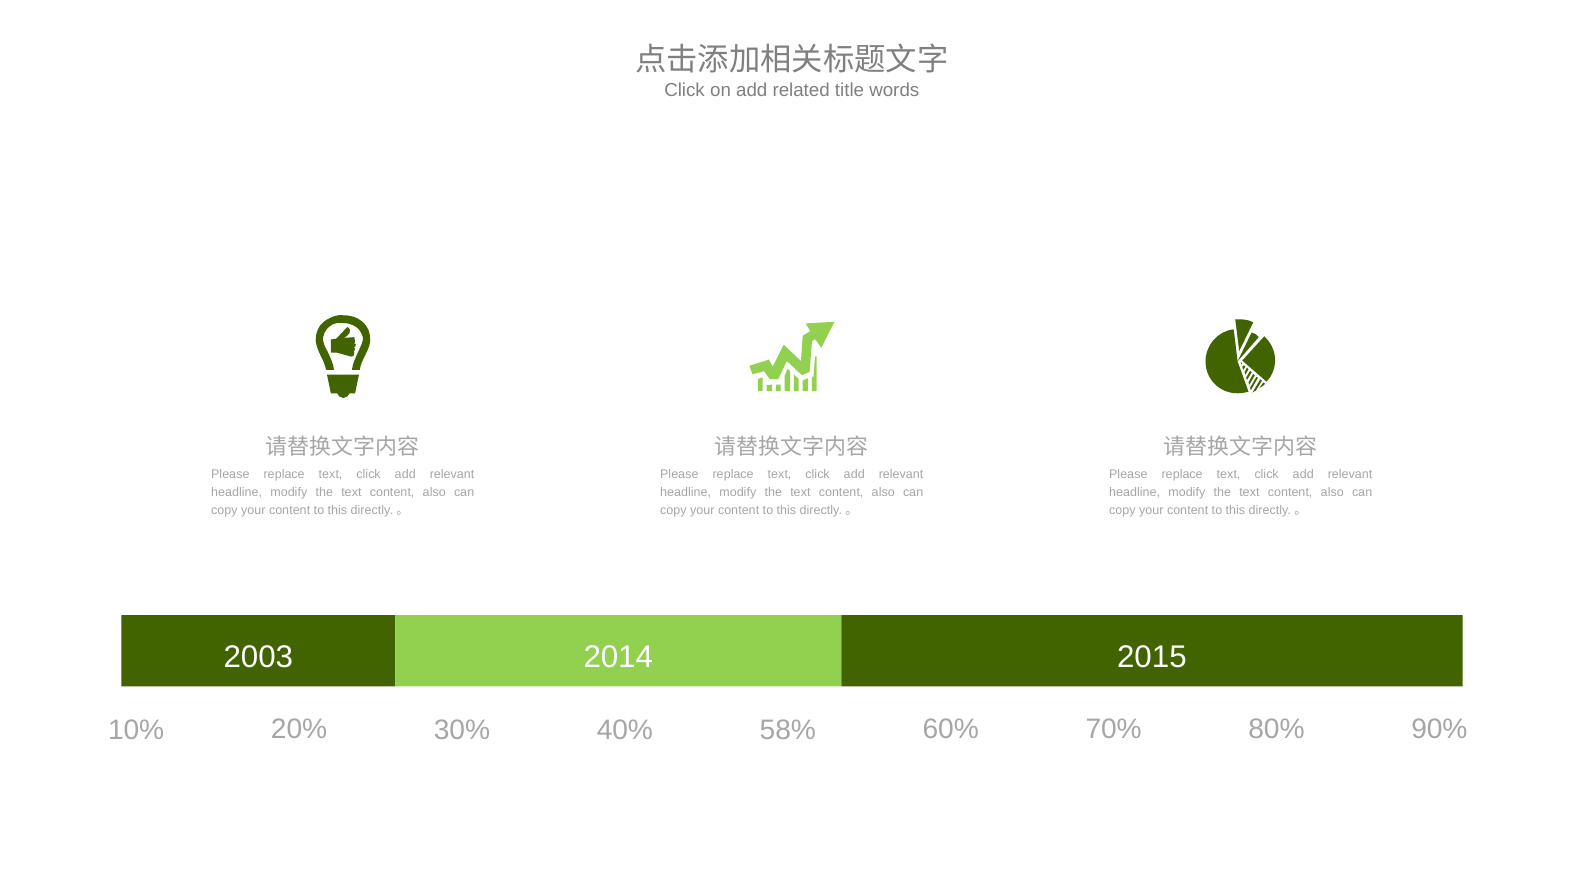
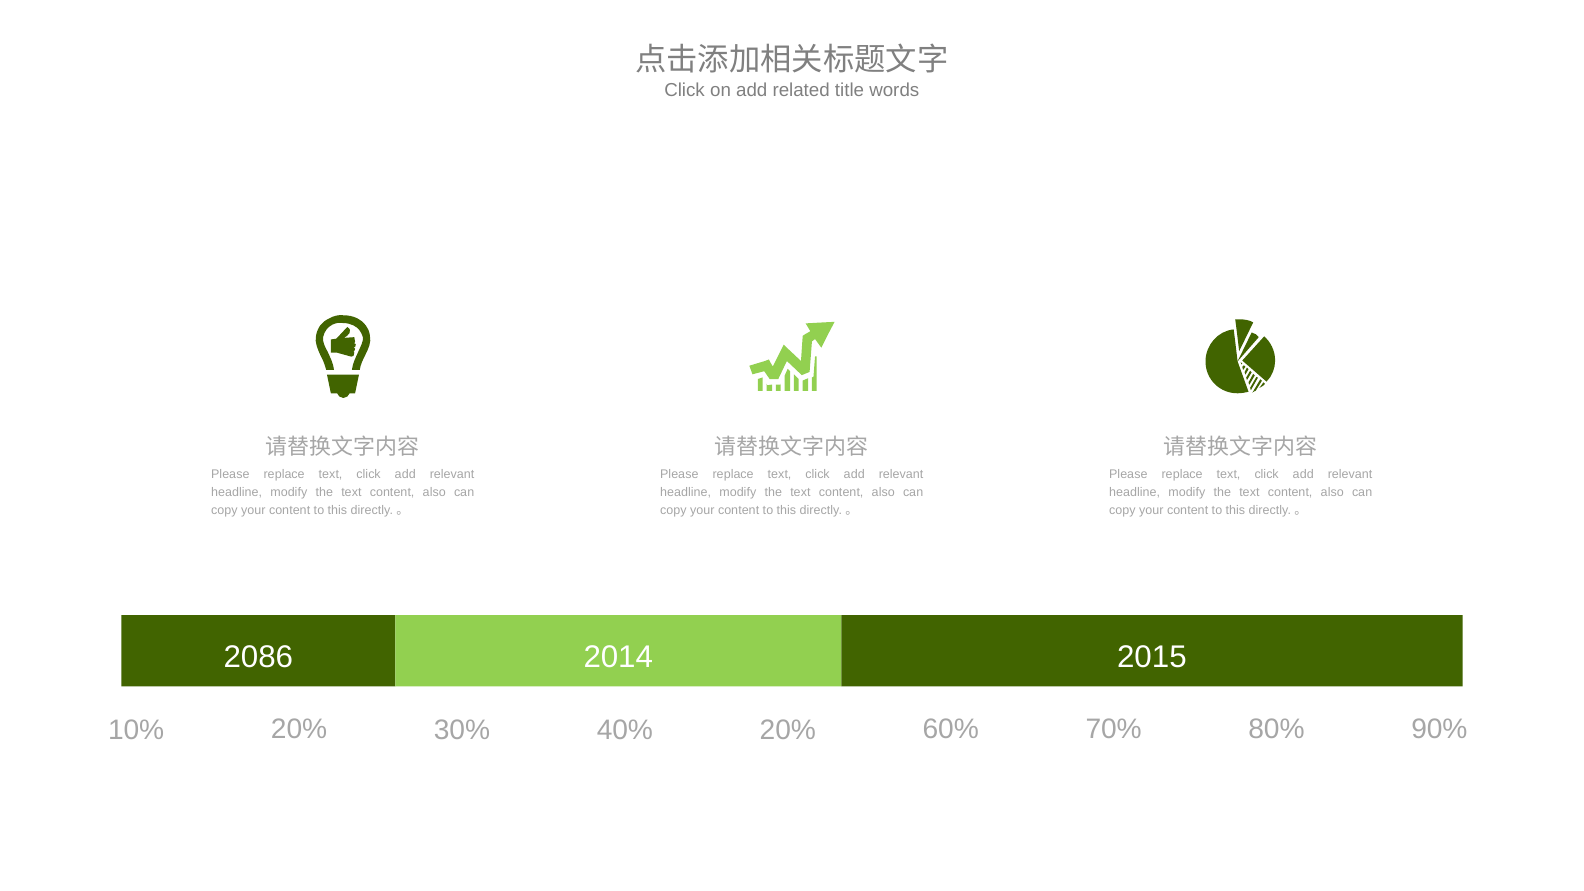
2003: 2003 -> 2086
40% 58%: 58% -> 20%
